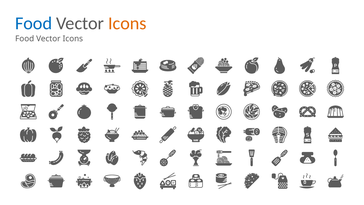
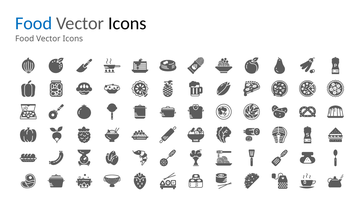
Icons at (127, 23) colour: orange -> black
